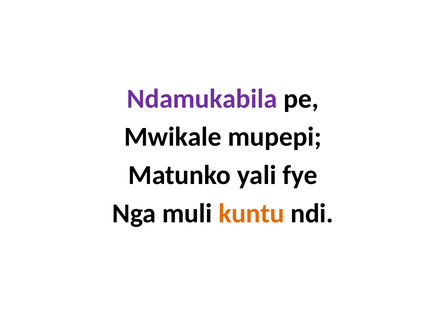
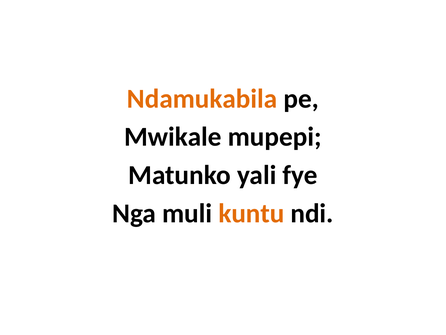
Ndamukabila colour: purple -> orange
